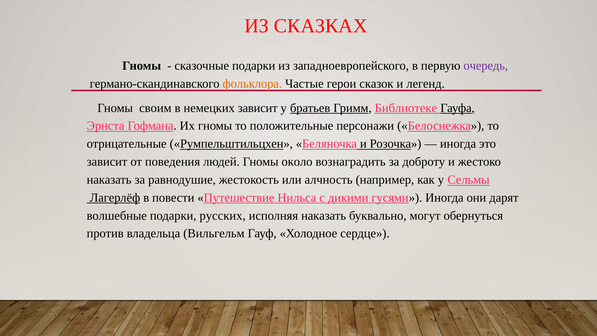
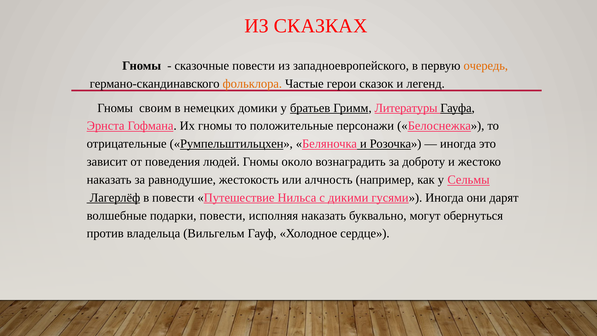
сказочные подарки: подарки -> повести
очередь colour: purple -> orange
немецких зависит: зависит -> домики
Библиотеке: Библиотеке -> Литературы
подарки русских: русских -> повести
